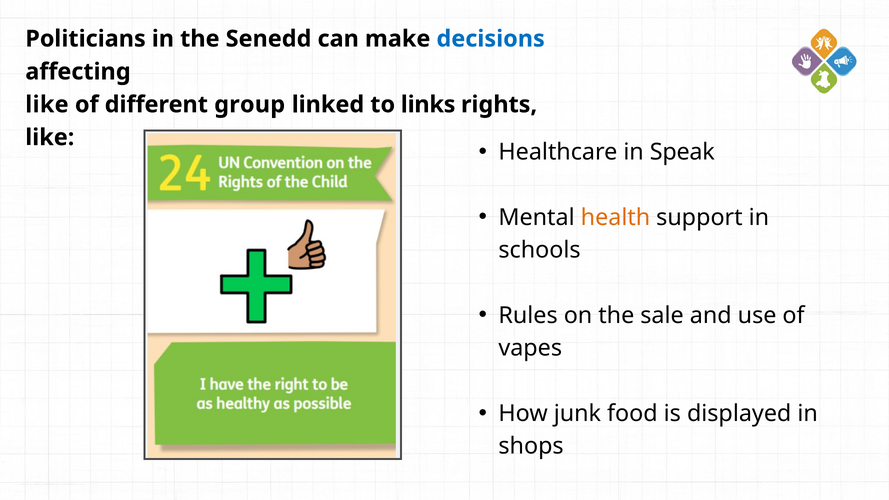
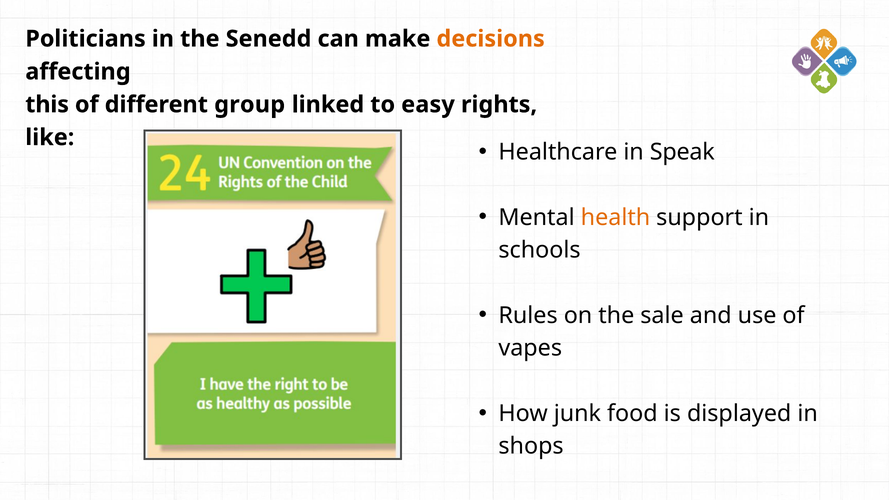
decisions colour: blue -> orange
like at (47, 105): like -> this
links: links -> easy
